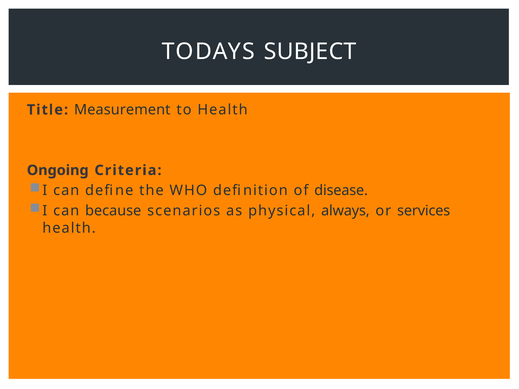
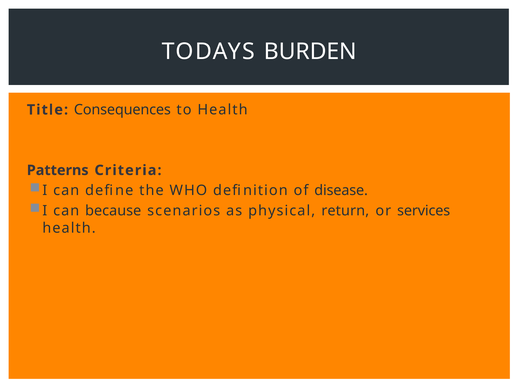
SUBJECT: SUBJECT -> BURDEN
Measurement: Measurement -> Consequences
Ongoing: Ongoing -> Patterns
always: always -> return
